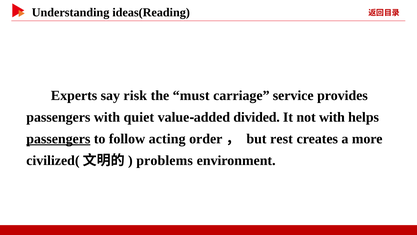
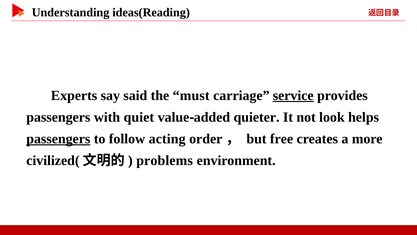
risk: risk -> said
service underline: none -> present
divided: divided -> quieter
not with: with -> look
rest: rest -> free
